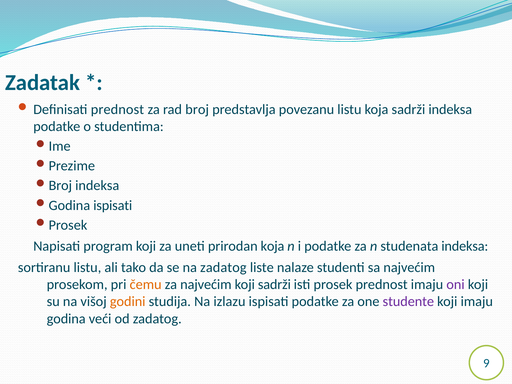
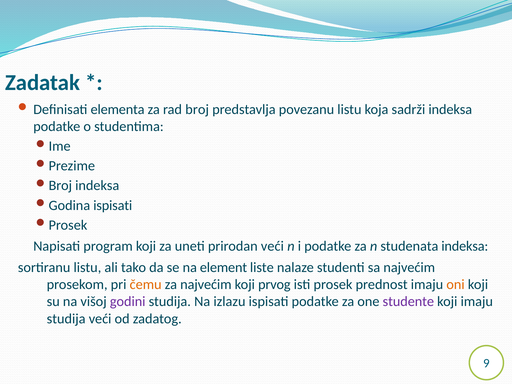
Definisati prednost: prednost -> elementa
prirodan koja: koja -> veći
na zadatog: zadatog -> element
koji sadrži: sadrži -> prvog
oni colour: purple -> orange
godini colour: orange -> purple
godina at (66, 319): godina -> studija
